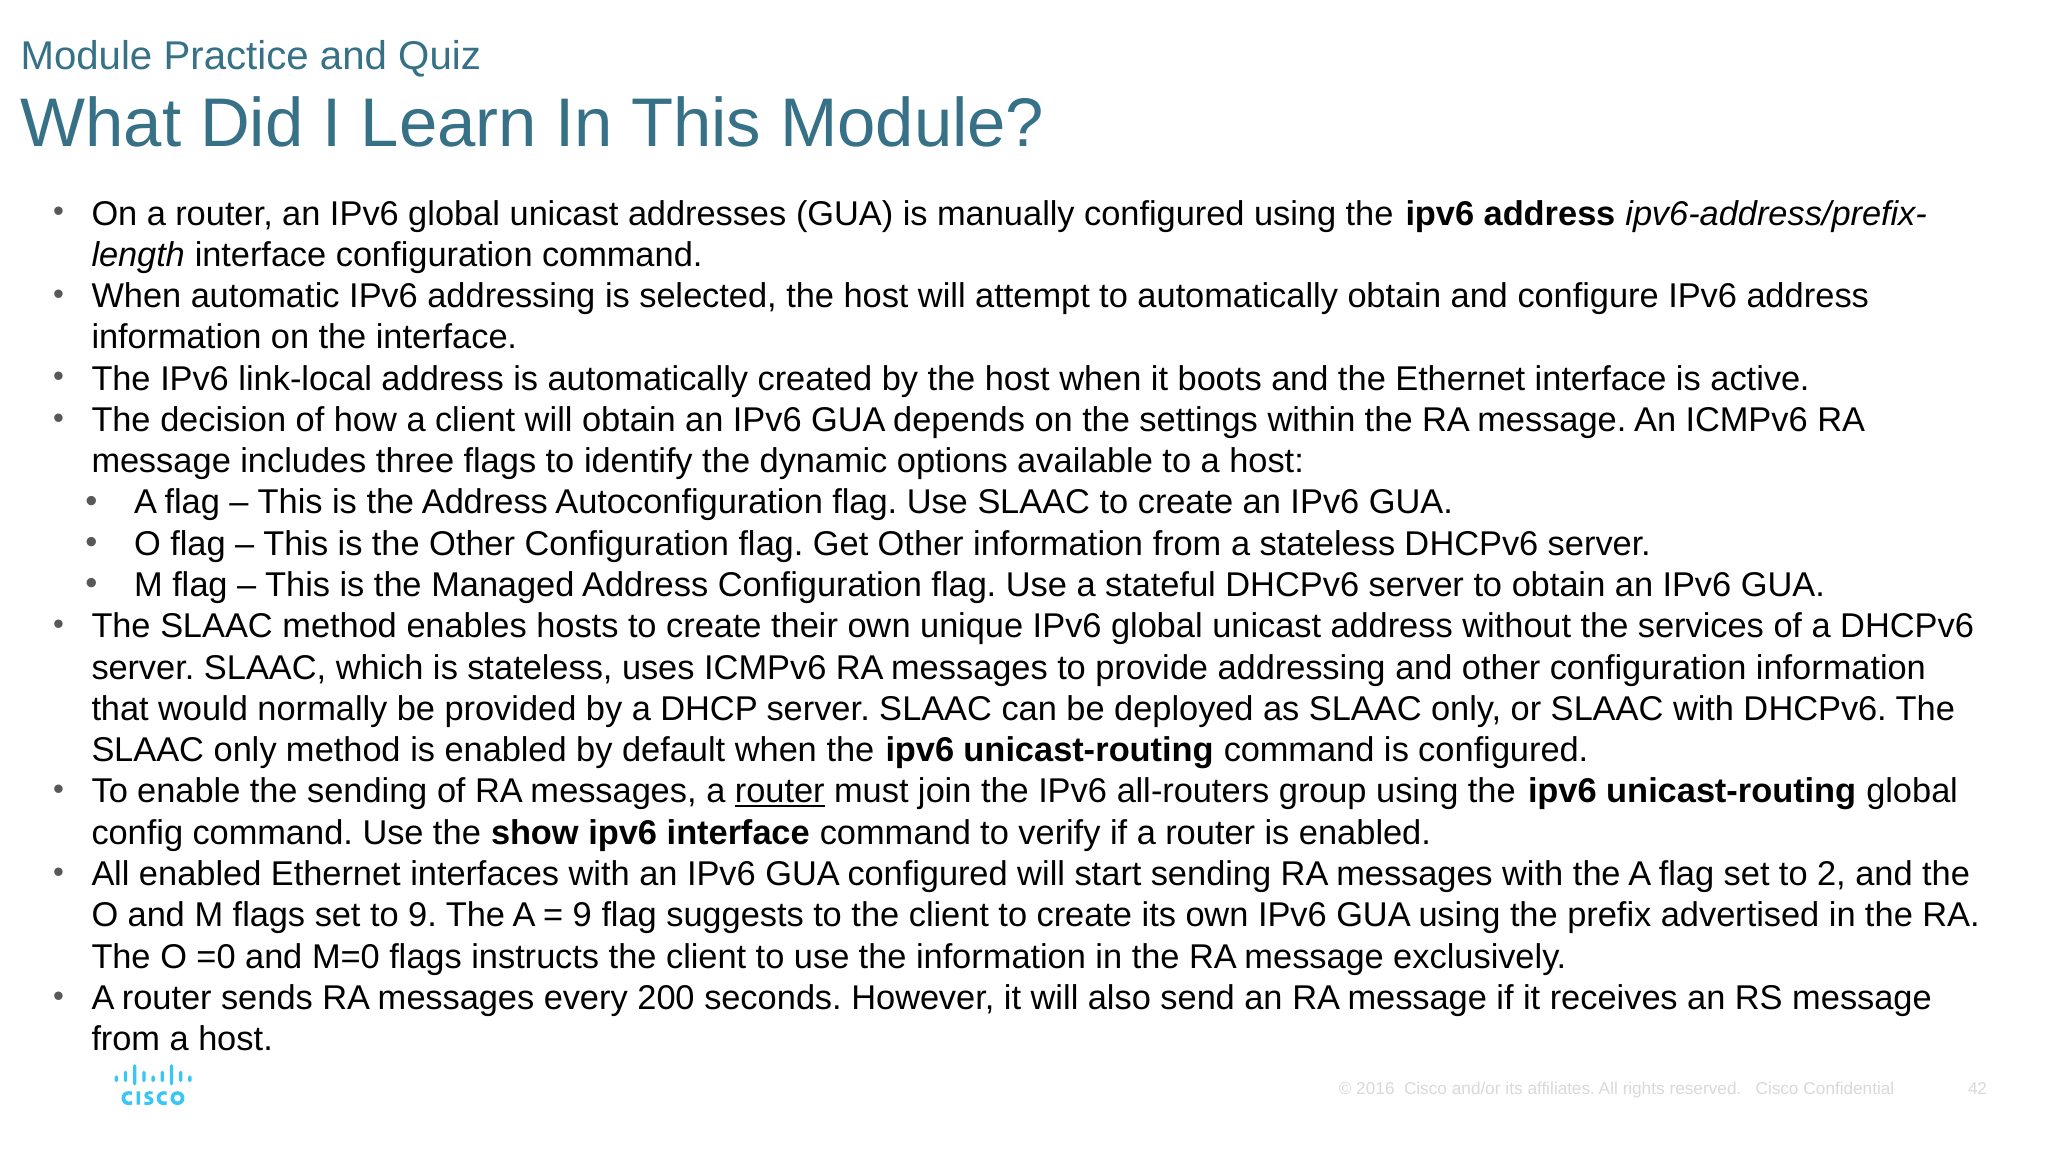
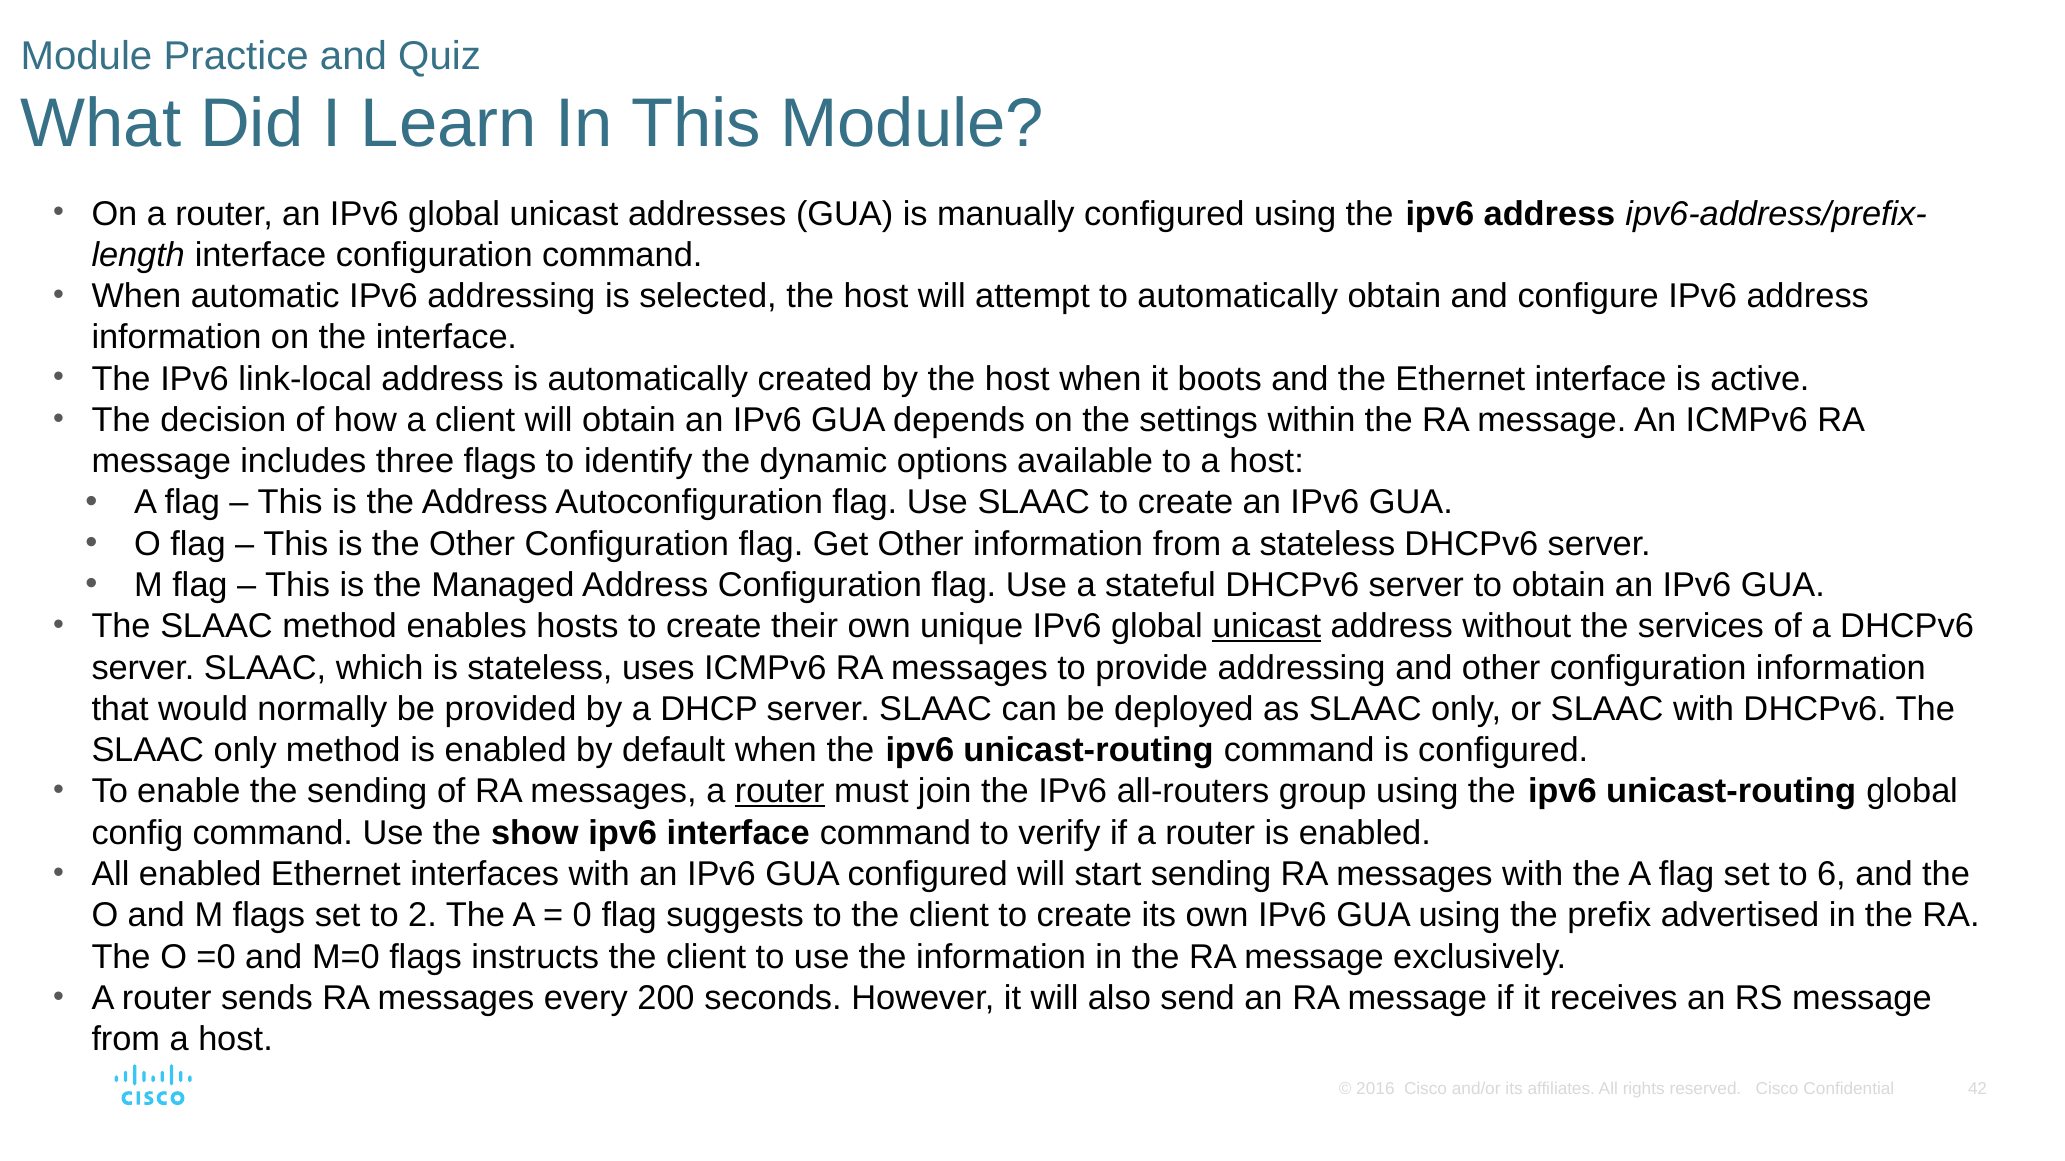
unicast at (1267, 627) underline: none -> present
2: 2 -> 6
to 9: 9 -> 2
9 at (582, 916): 9 -> 0
